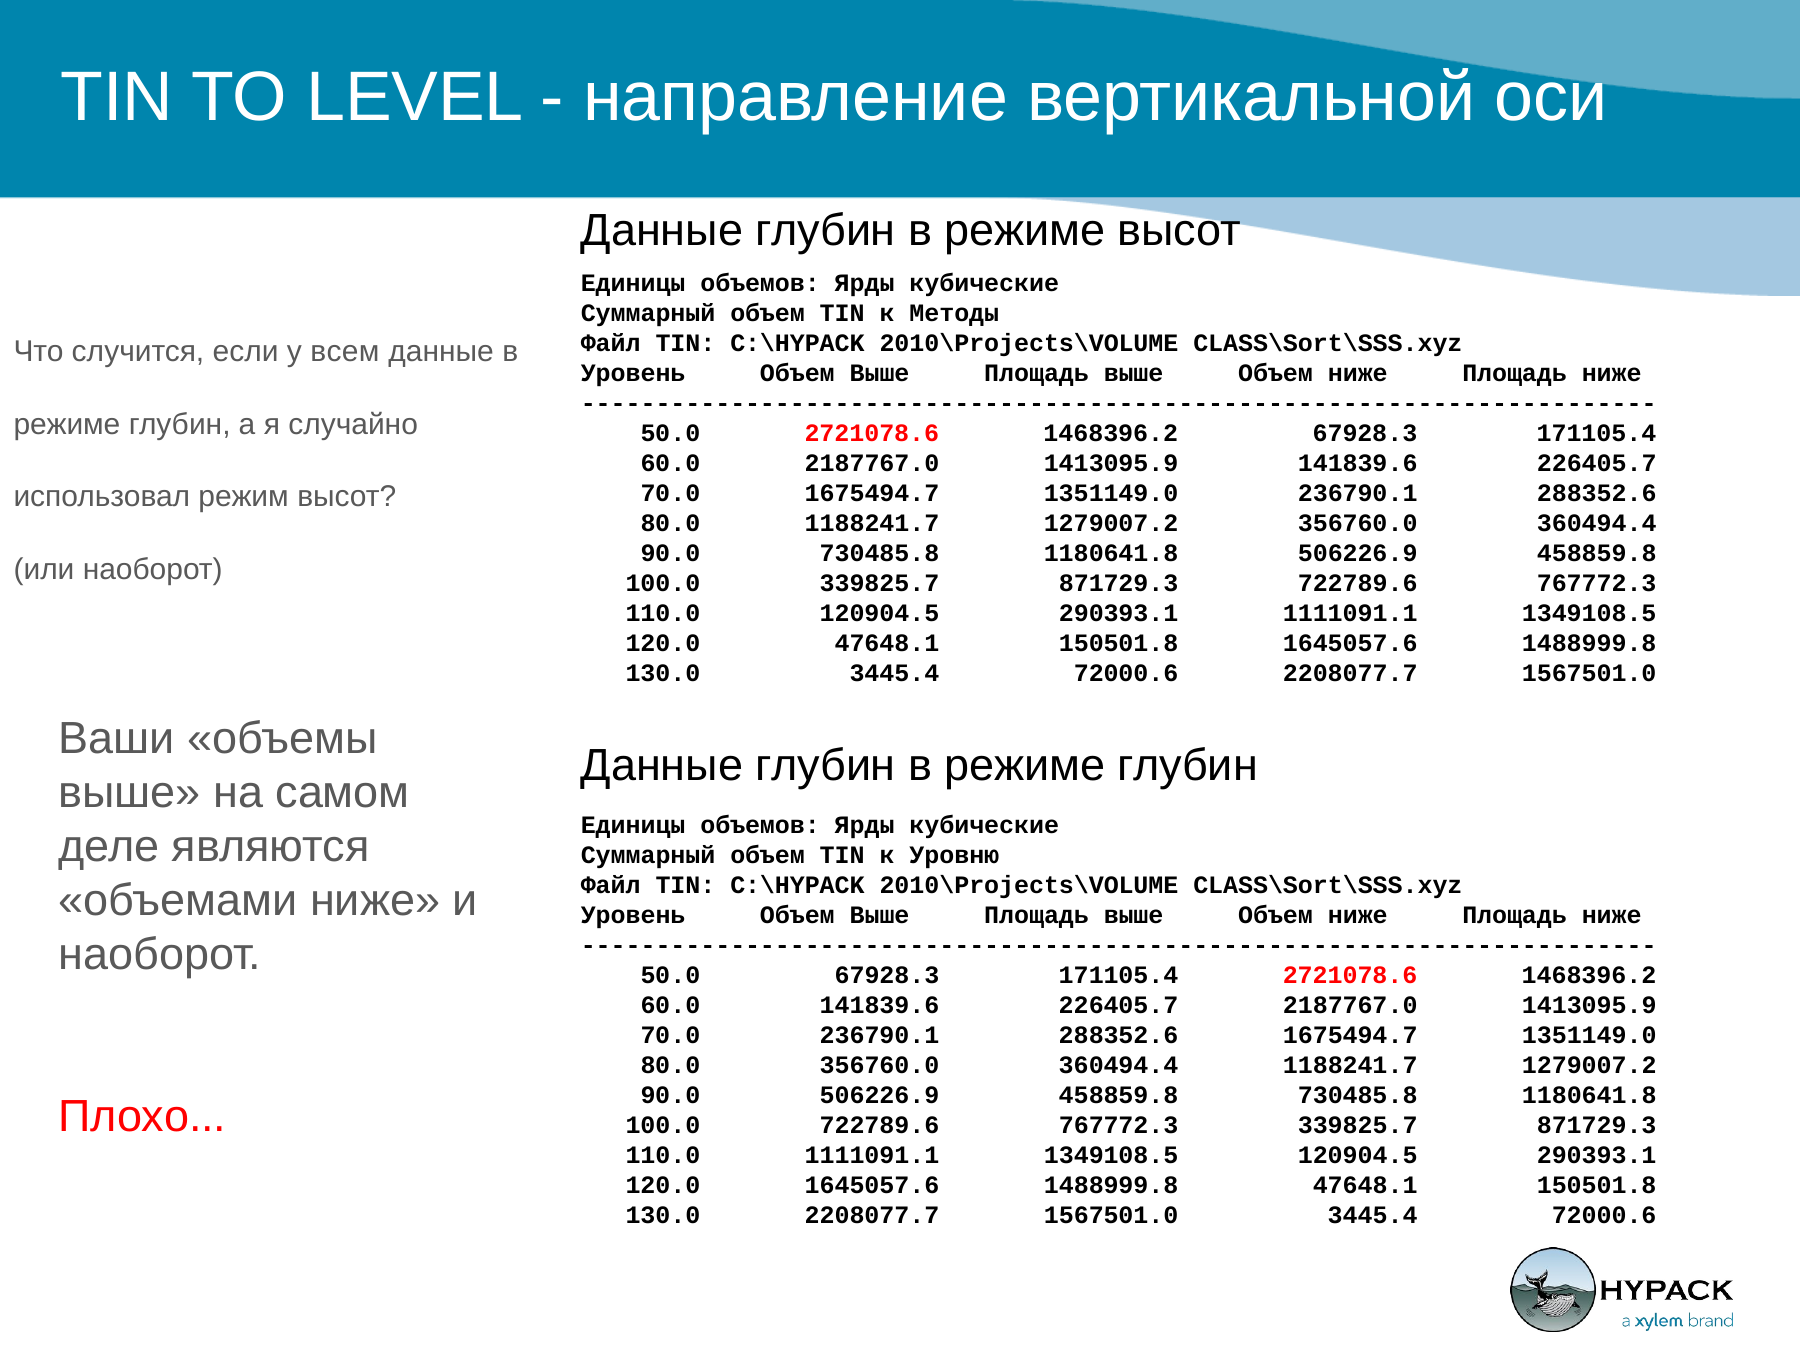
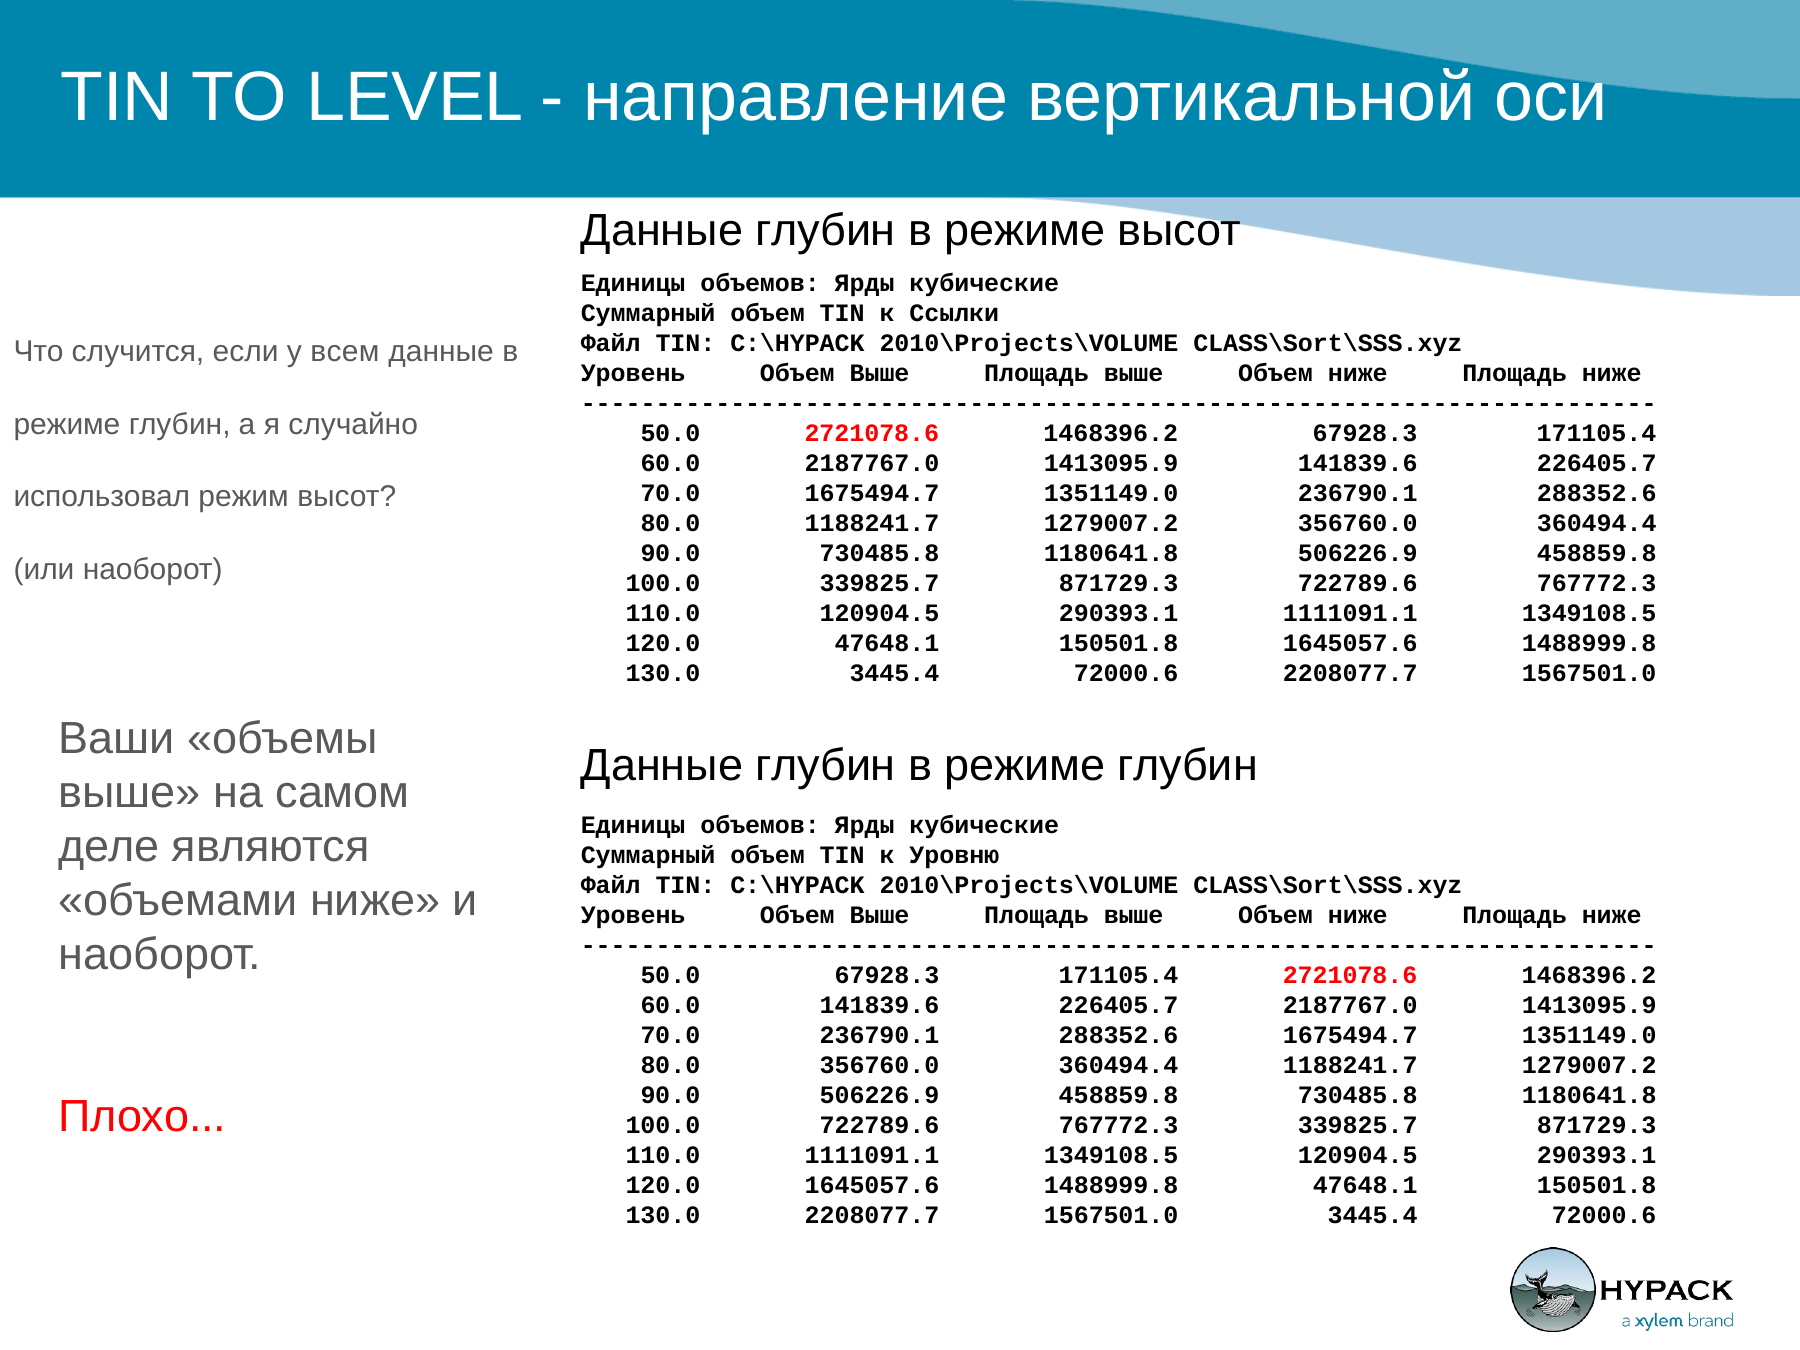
Методы: Методы -> Ссылки
